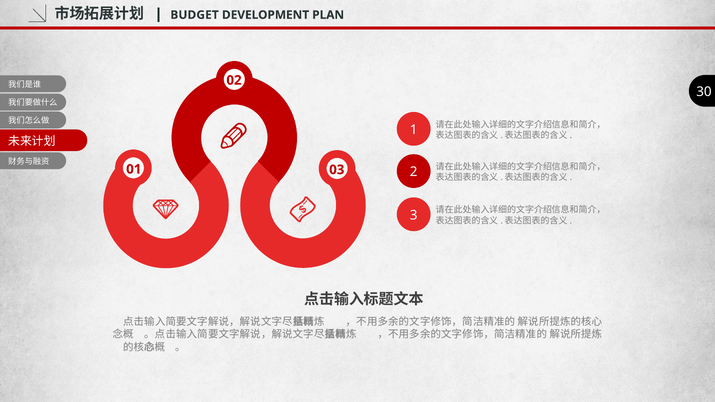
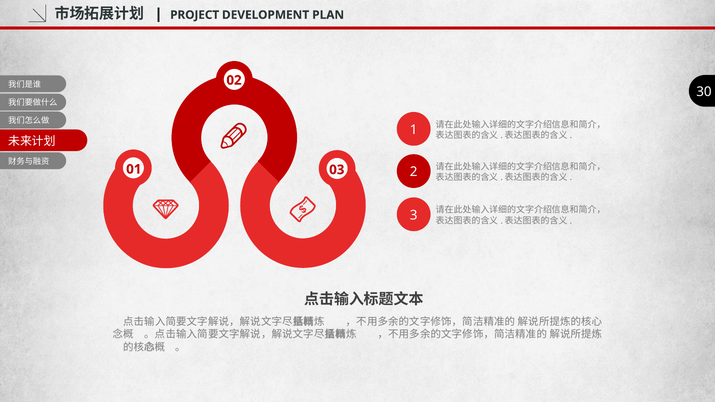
BUDGET: BUDGET -> PROJECT
